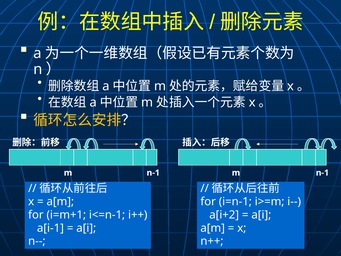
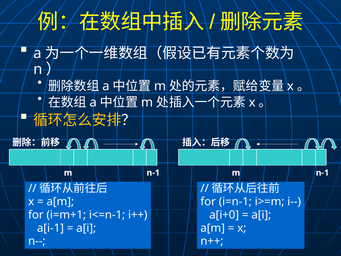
a[i+2: a[i+2 -> a[i+0
